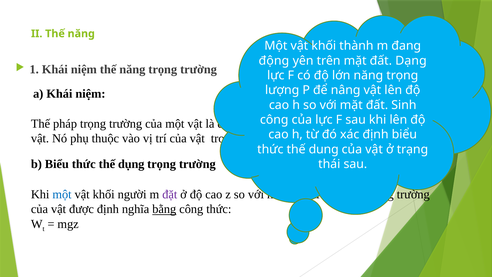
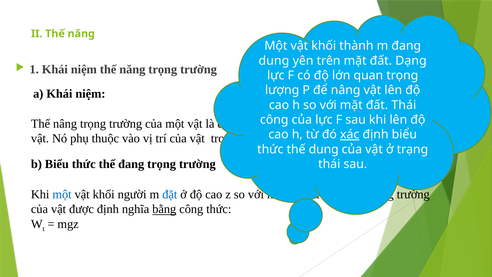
động at (274, 61): động -> dung
lớn năng: năng -> quan
đất Sinh: Sinh -> Thái
Thế pháp: pháp -> nâng
xác underline: none -> present
thế dụng: dụng -> đang
đặt colour: purple -> blue
